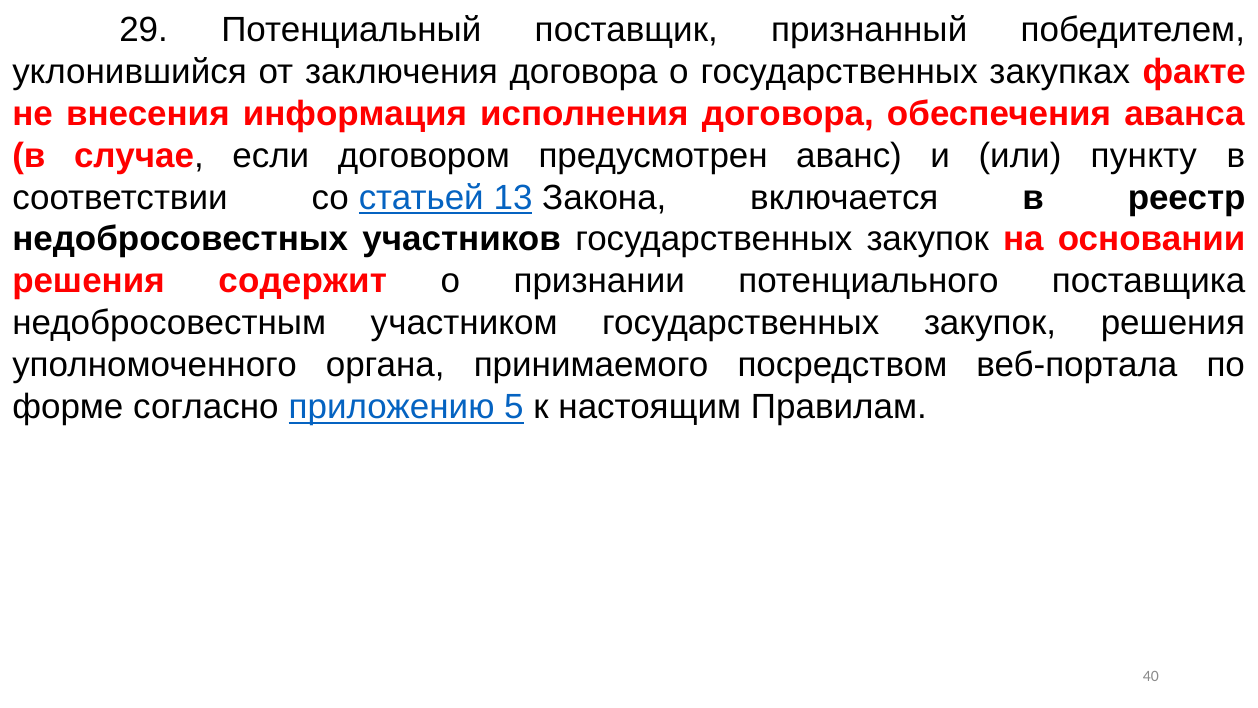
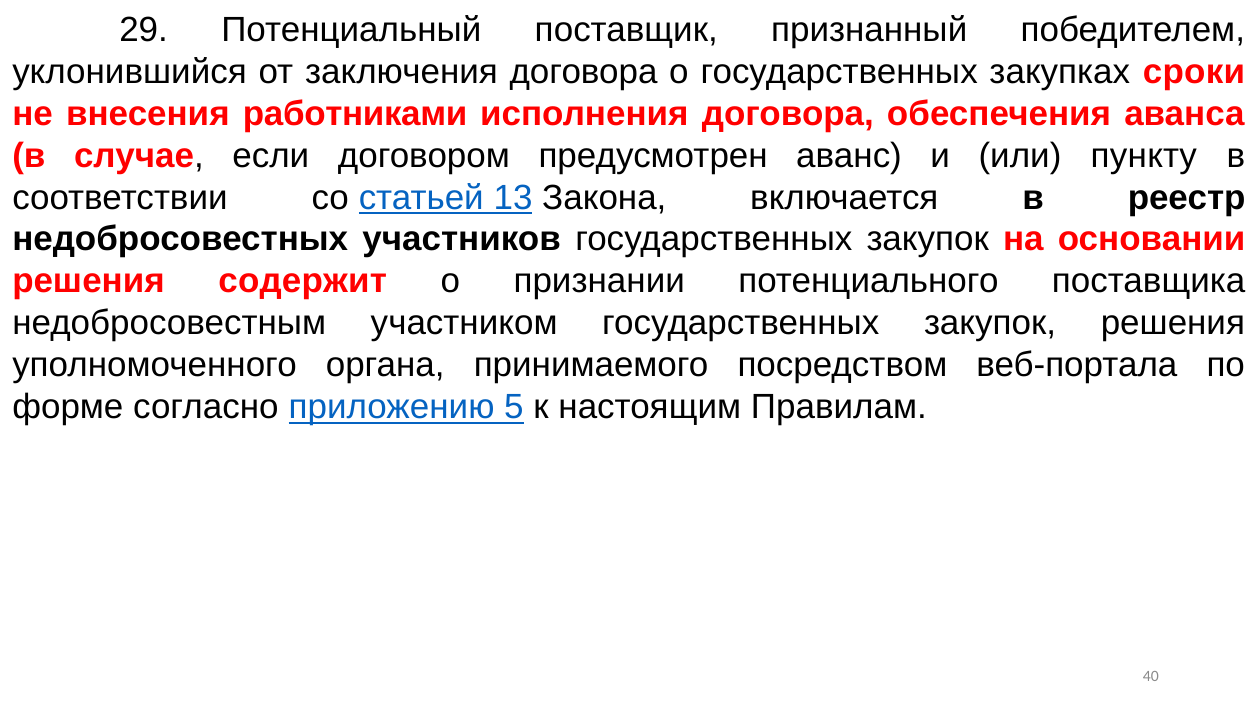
факте: факте -> сроки
информация: информация -> работниками
